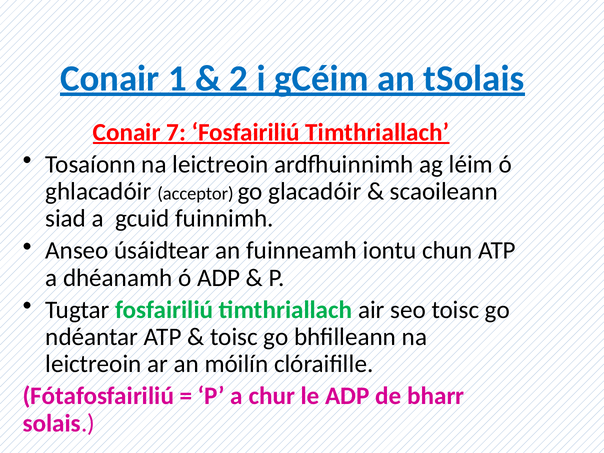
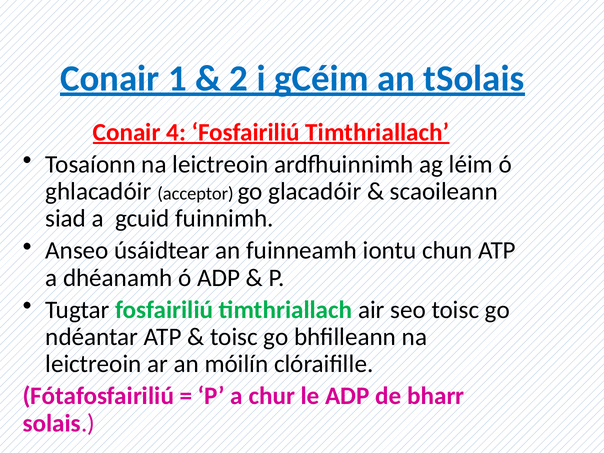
7: 7 -> 4
